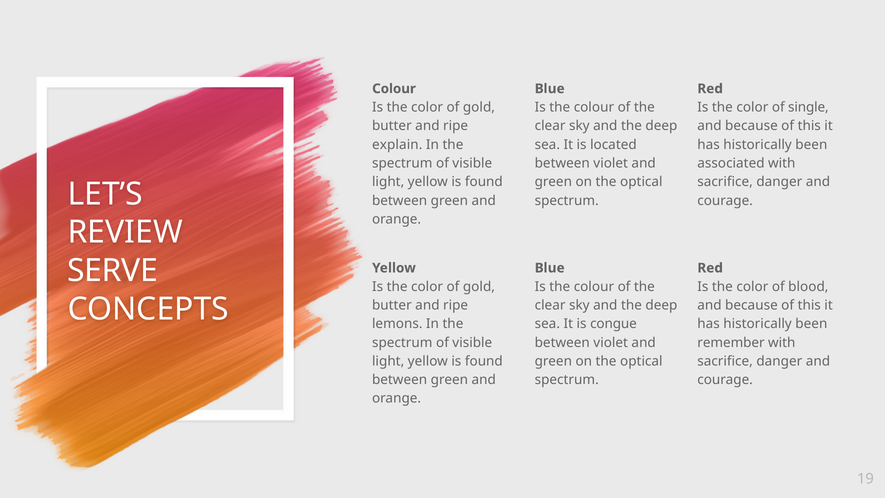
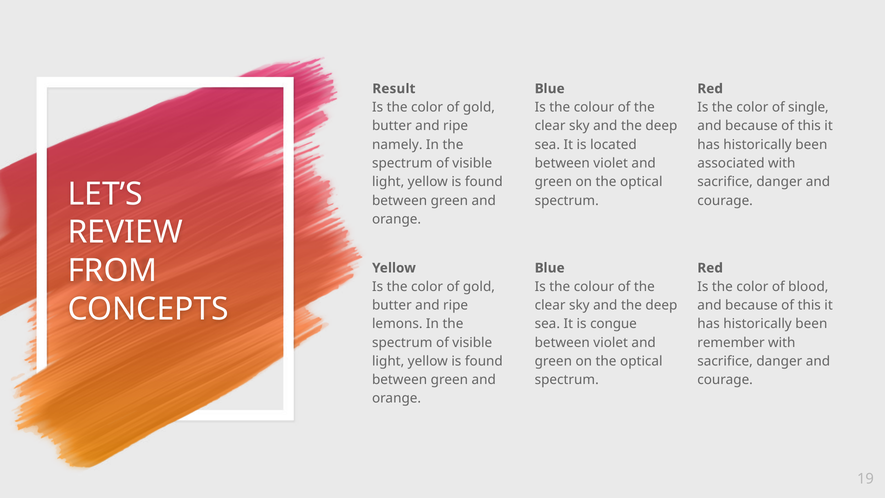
Colour at (394, 89): Colour -> Result
explain: explain -> namely
SERVE: SERVE -> FROM
